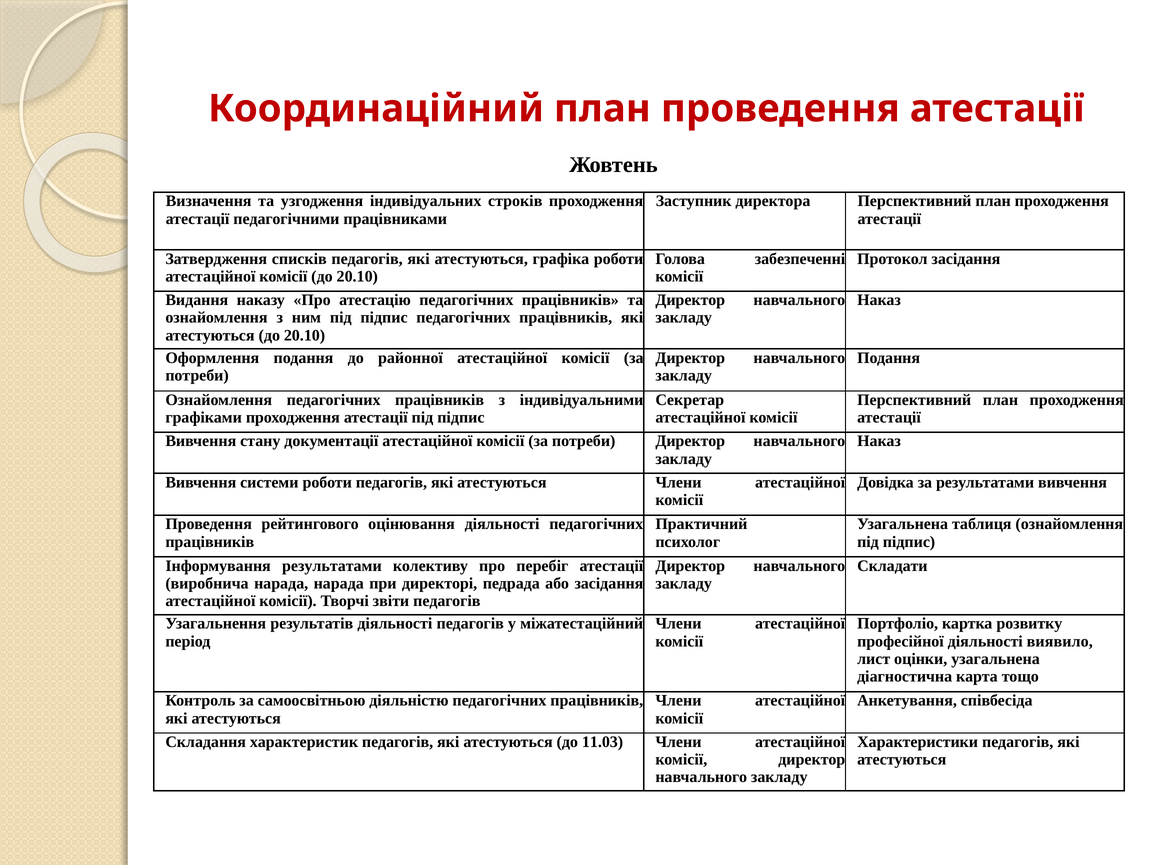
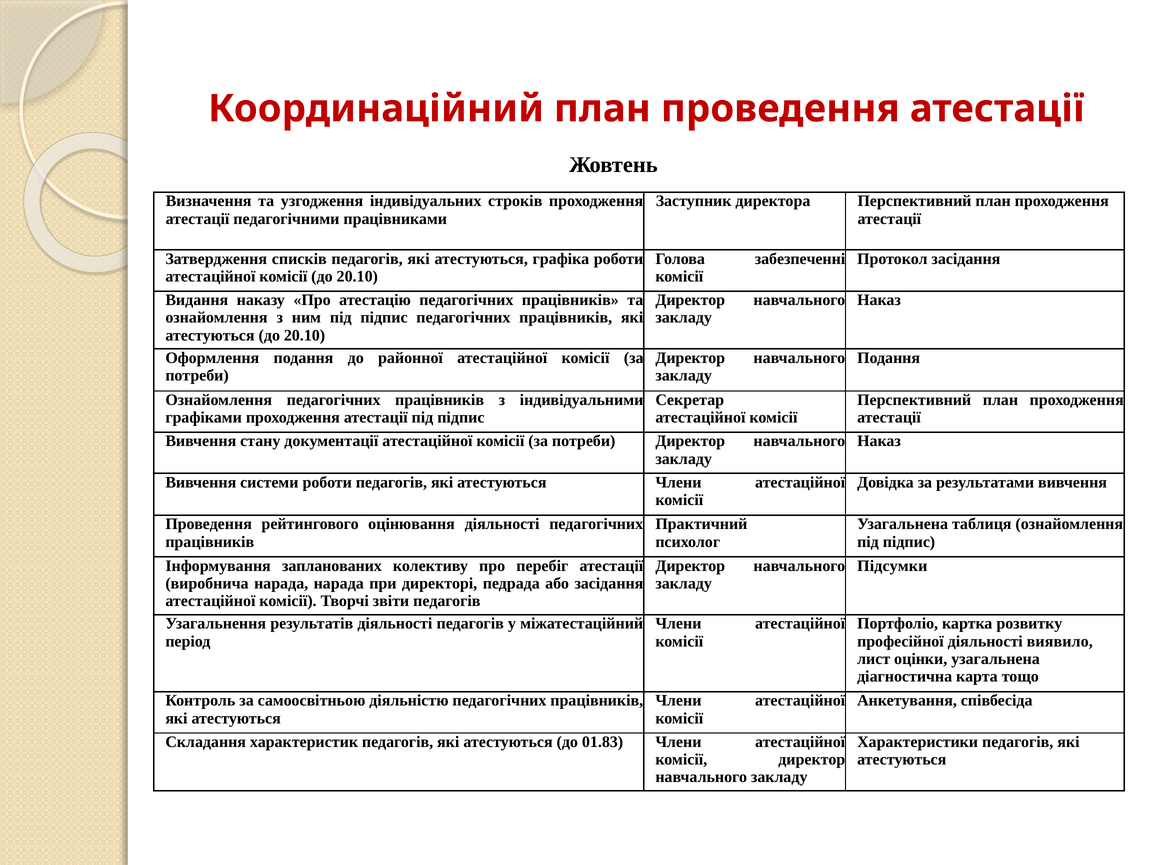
Інформування результатами: результатами -> запланованих
Складати: Складати -> Підсумки
11.03: 11.03 -> 01.83
